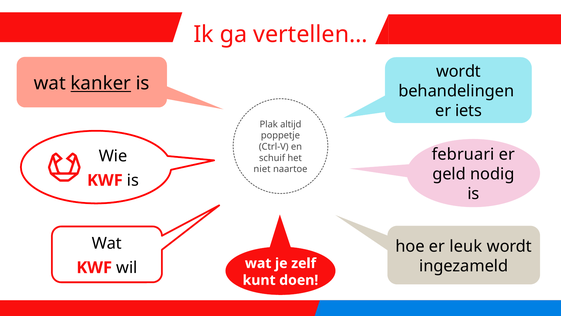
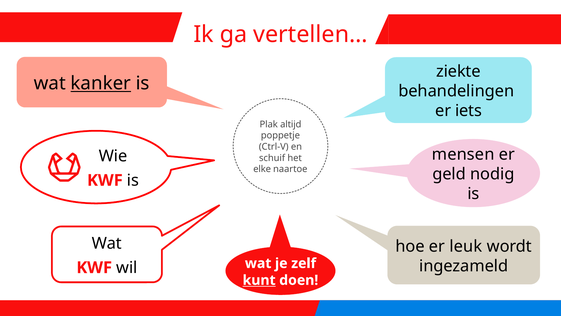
wordt at (458, 71): wordt -> ziekte
februari: februari -> mensen
niet: niet -> elke
kunt underline: none -> present
